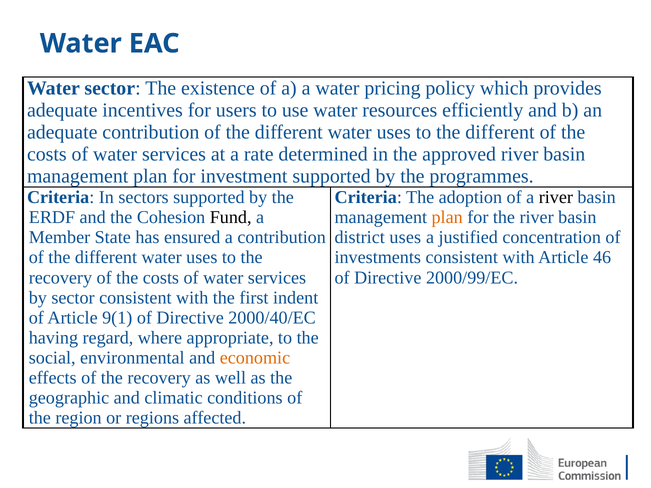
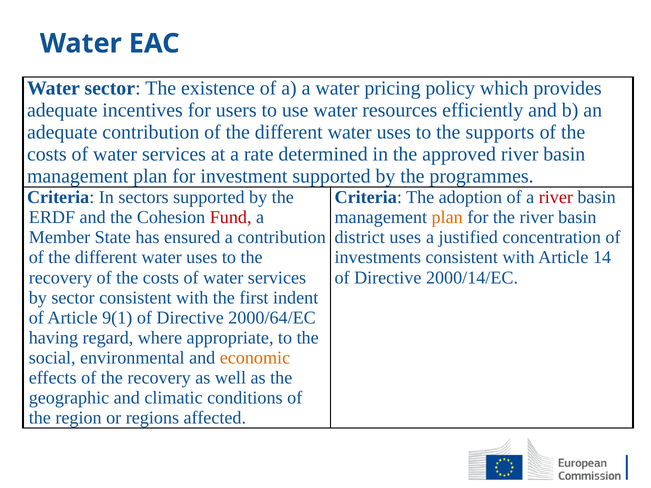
to the different: different -> supports
river at (556, 197) colour: black -> red
Fund colour: black -> red
46: 46 -> 14
2000/99/EC: 2000/99/EC -> 2000/14/EC
2000/40/EC: 2000/40/EC -> 2000/64/EC
